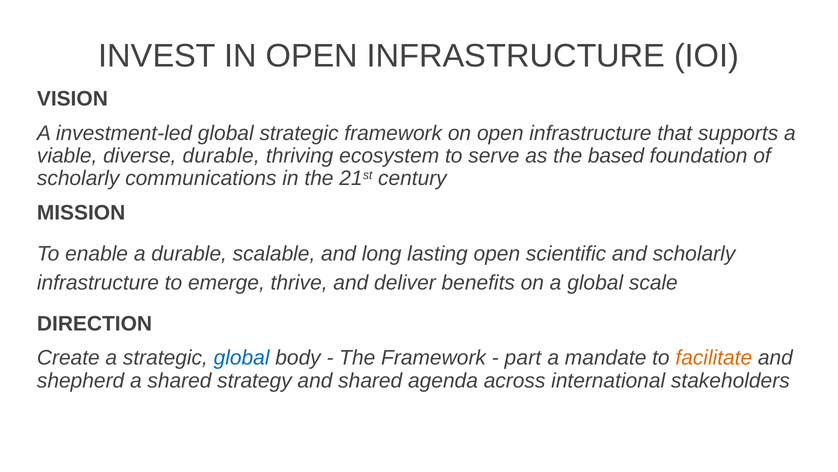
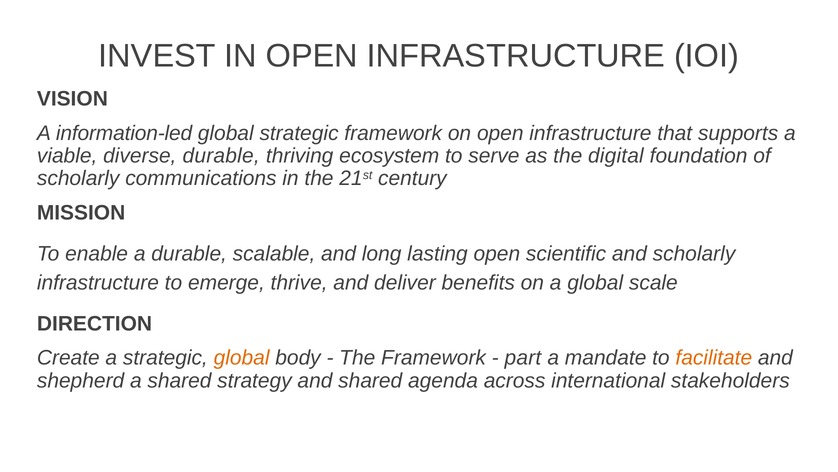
investment-led: investment-led -> information-led
based: based -> digital
global at (242, 358) colour: blue -> orange
